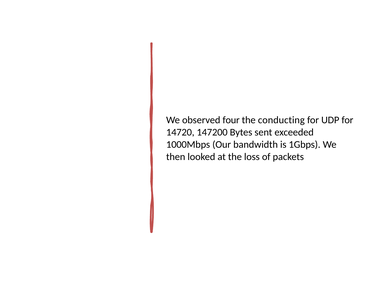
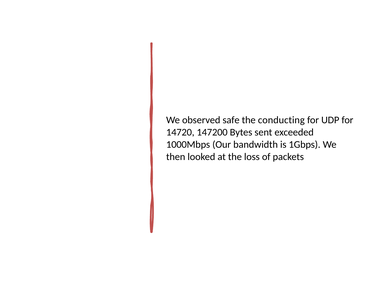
four: four -> safe
